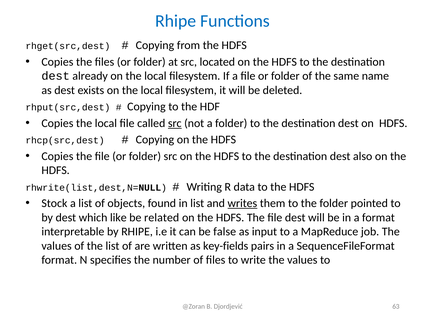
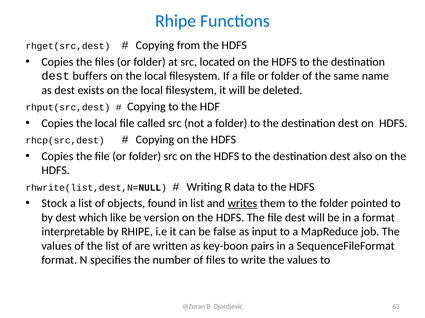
already: already -> buffers
src at (175, 124) underline: present -> none
related: related -> version
key-fields: key-fields -> key-boon
